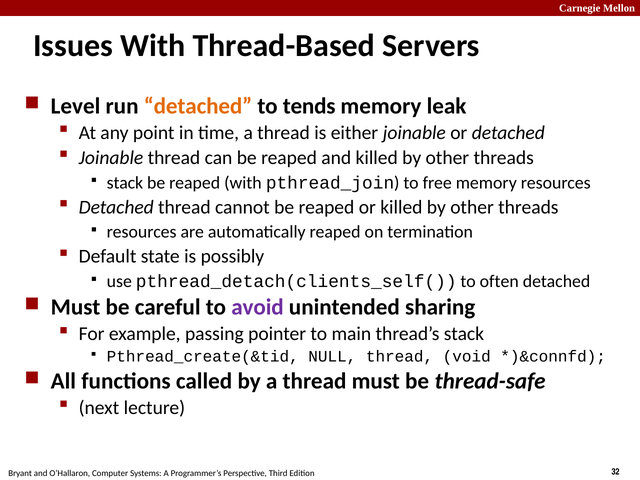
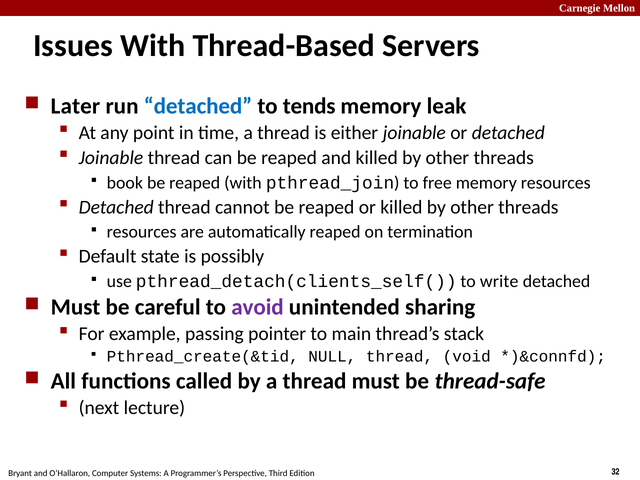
Level: Level -> Later
detached at (198, 106) colour: orange -> blue
stack at (125, 183): stack -> book
often: often -> write
